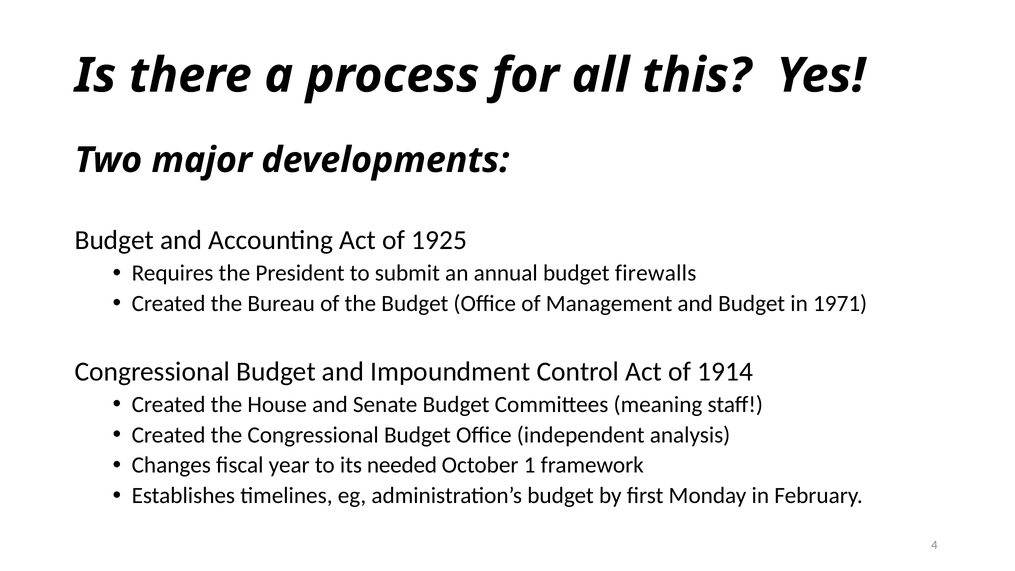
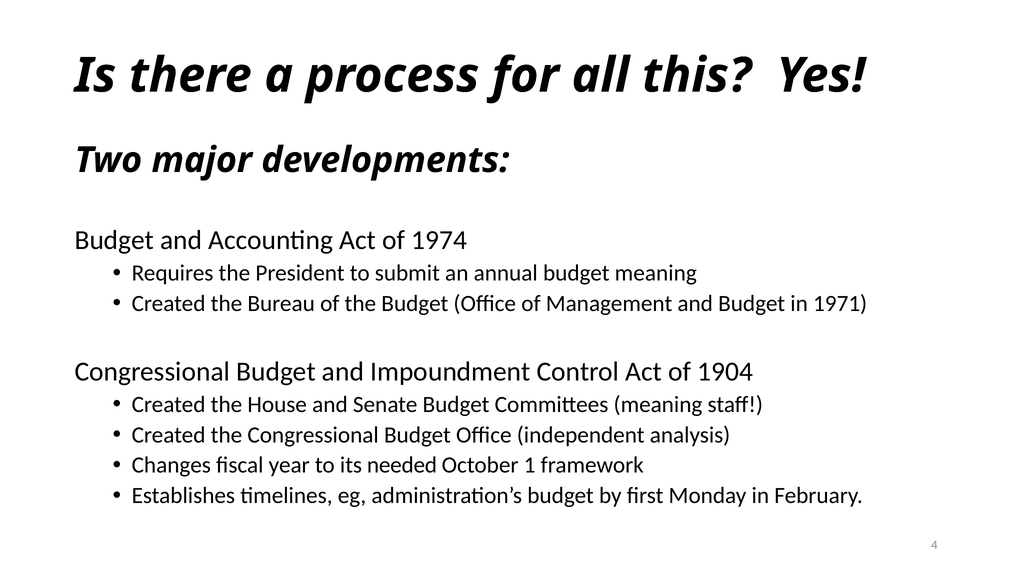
1925: 1925 -> 1974
budget firewalls: firewalls -> meaning
1914: 1914 -> 1904
